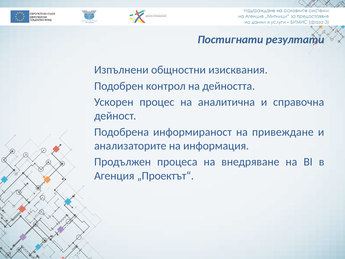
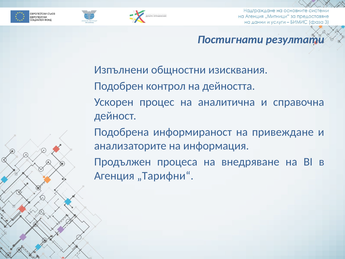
„Проектът“: „Проектът“ -> „Тарифни“
